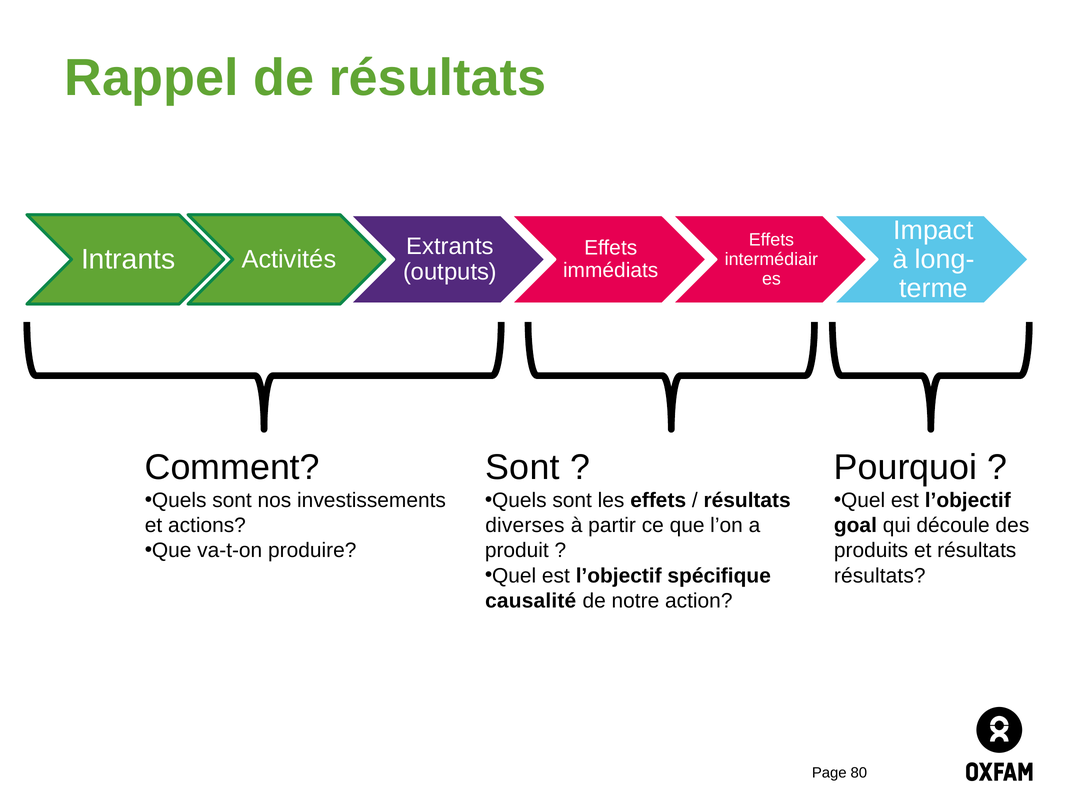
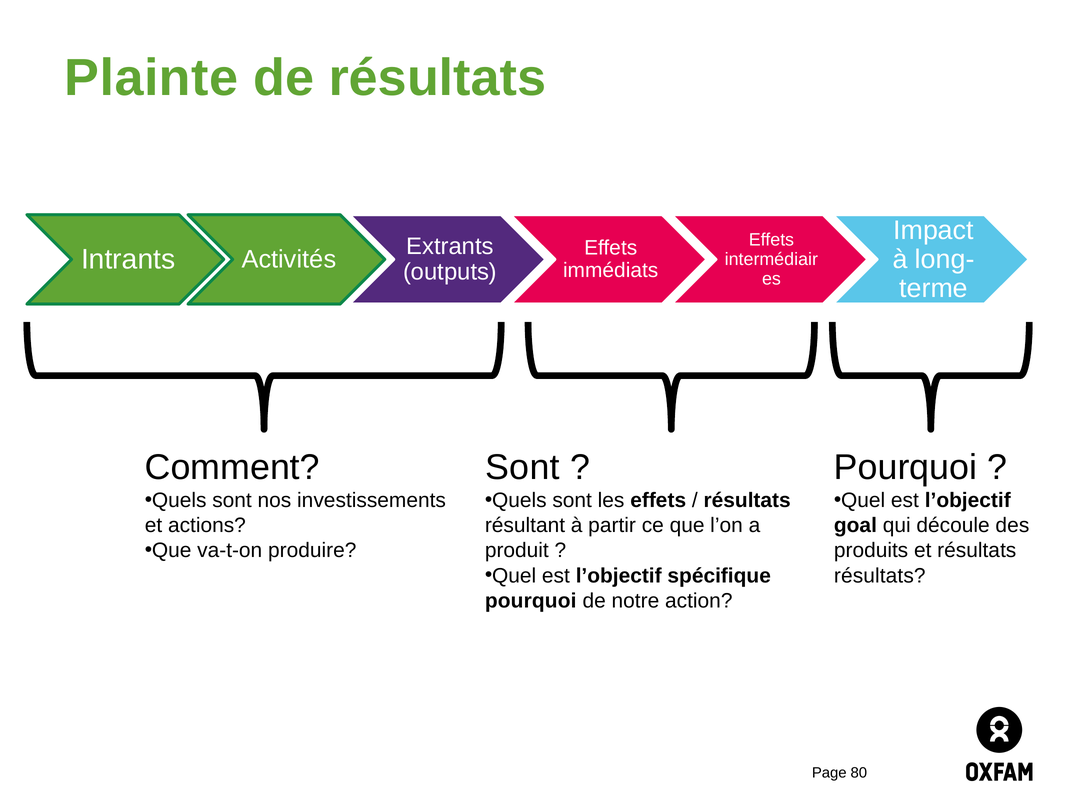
Rappel: Rappel -> Plainte
diverses: diverses -> résultant
causalité at (531, 601): causalité -> pourquoi
